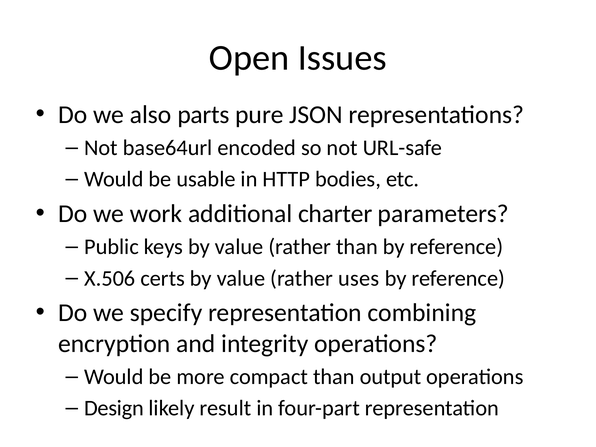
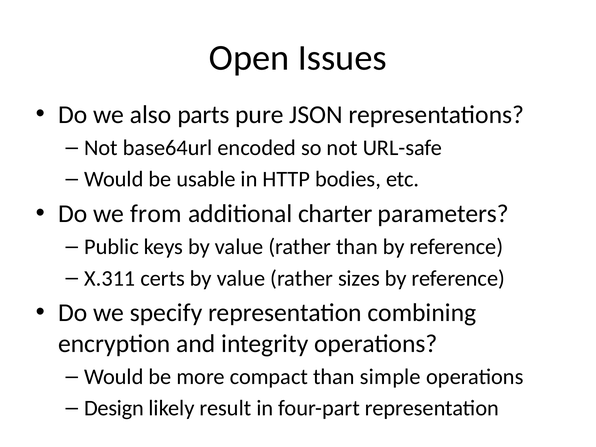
work: work -> from
X.506: X.506 -> X.311
uses: uses -> sizes
output: output -> simple
